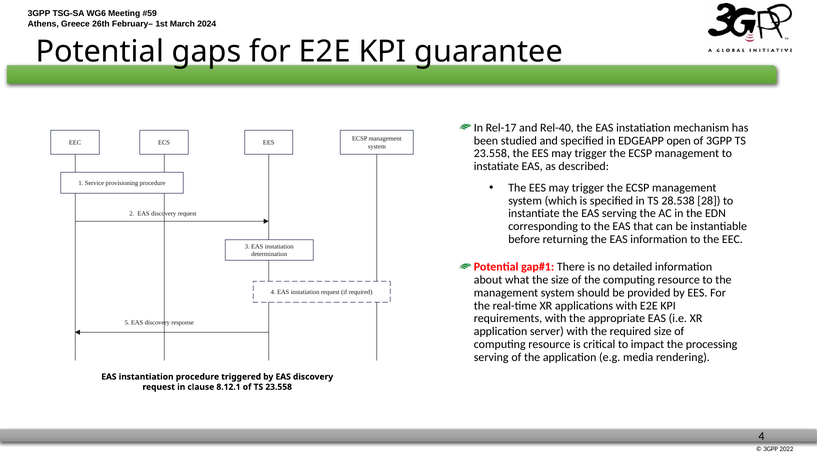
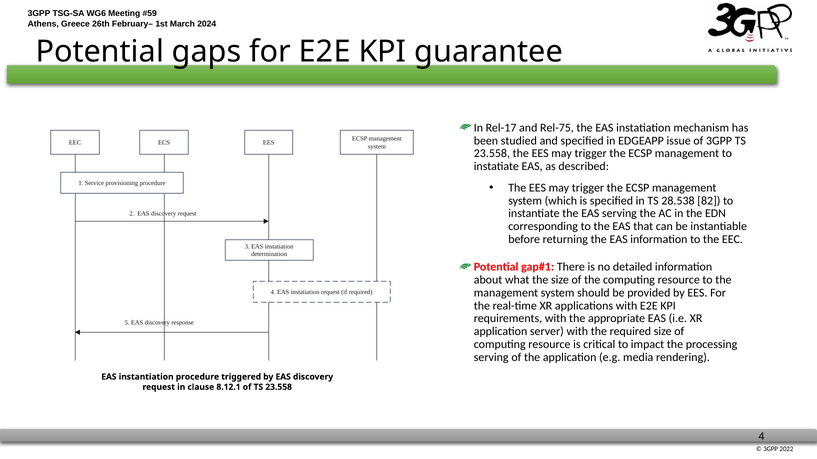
Rel-40: Rel-40 -> Rel-75
open: open -> issue
28: 28 -> 82
